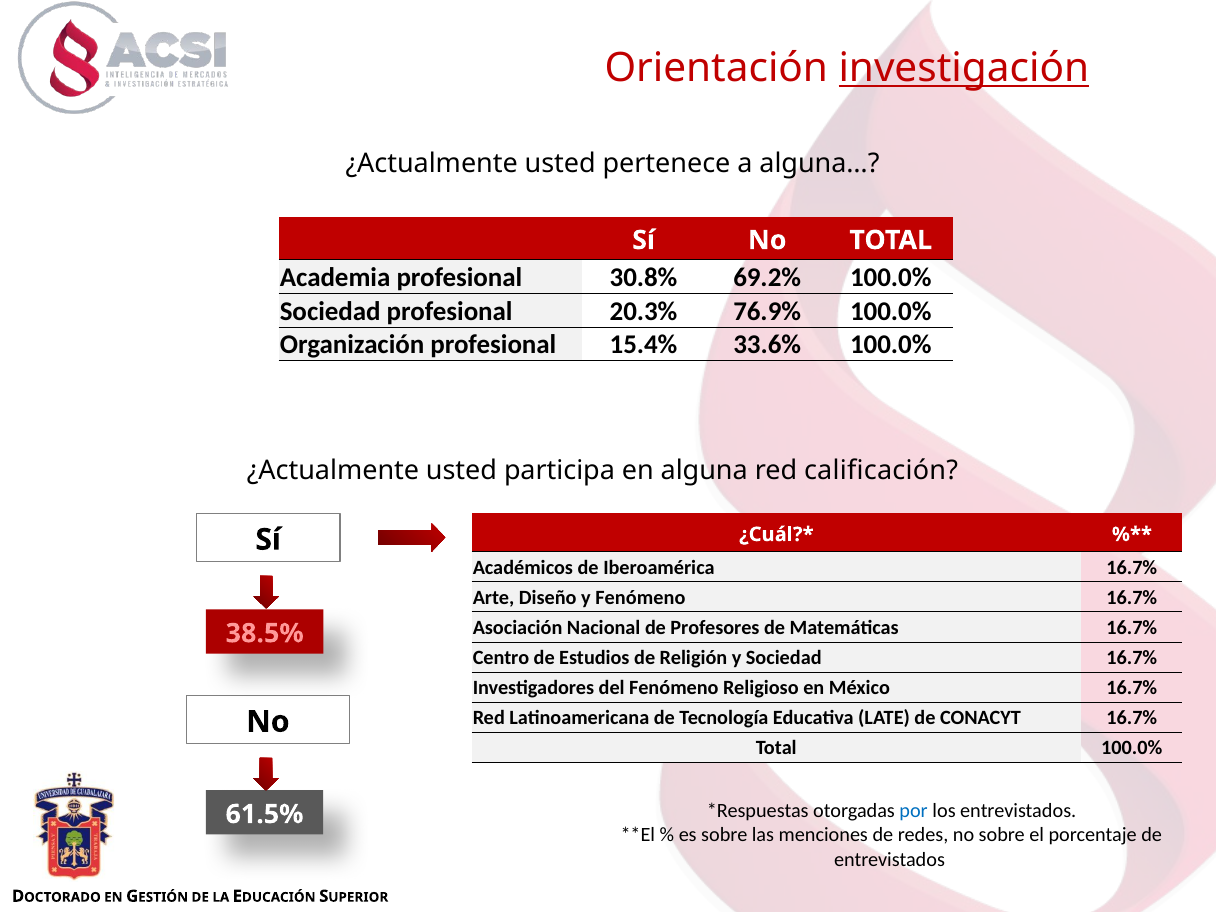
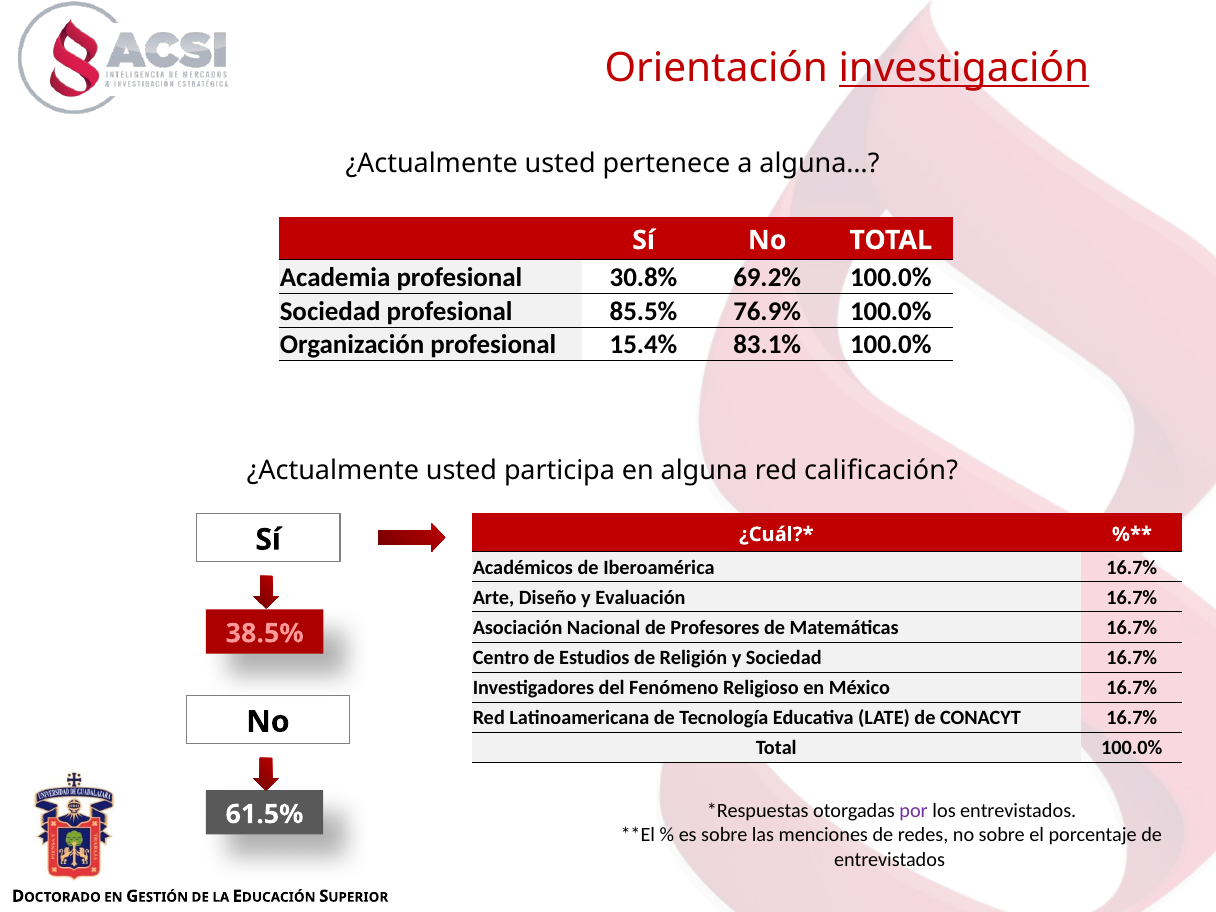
20.3%: 20.3% -> 85.5%
33.6%: 33.6% -> 83.1%
y Fenómeno: Fenómeno -> Evaluación
por colour: blue -> purple
